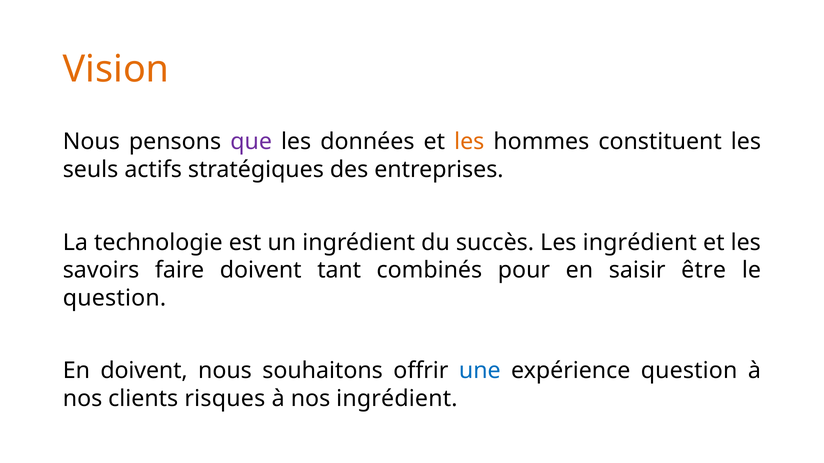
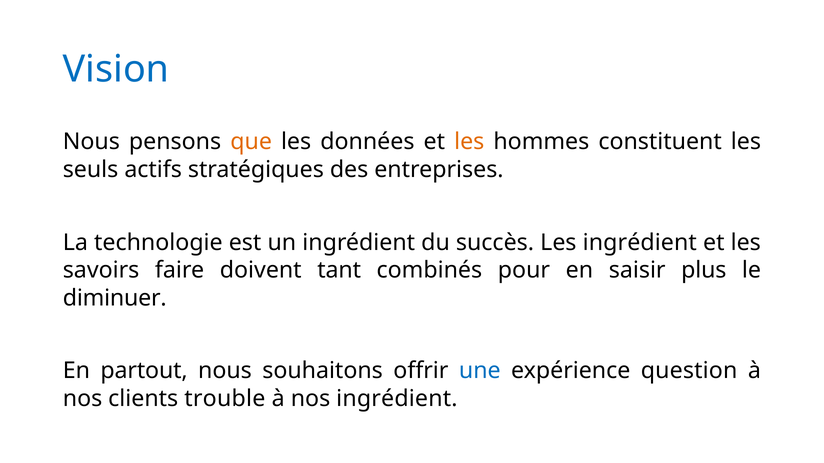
Vision colour: orange -> blue
que colour: purple -> orange
être: être -> plus
question at (115, 298): question -> diminuer
En doivent: doivent -> partout
risques: risques -> trouble
